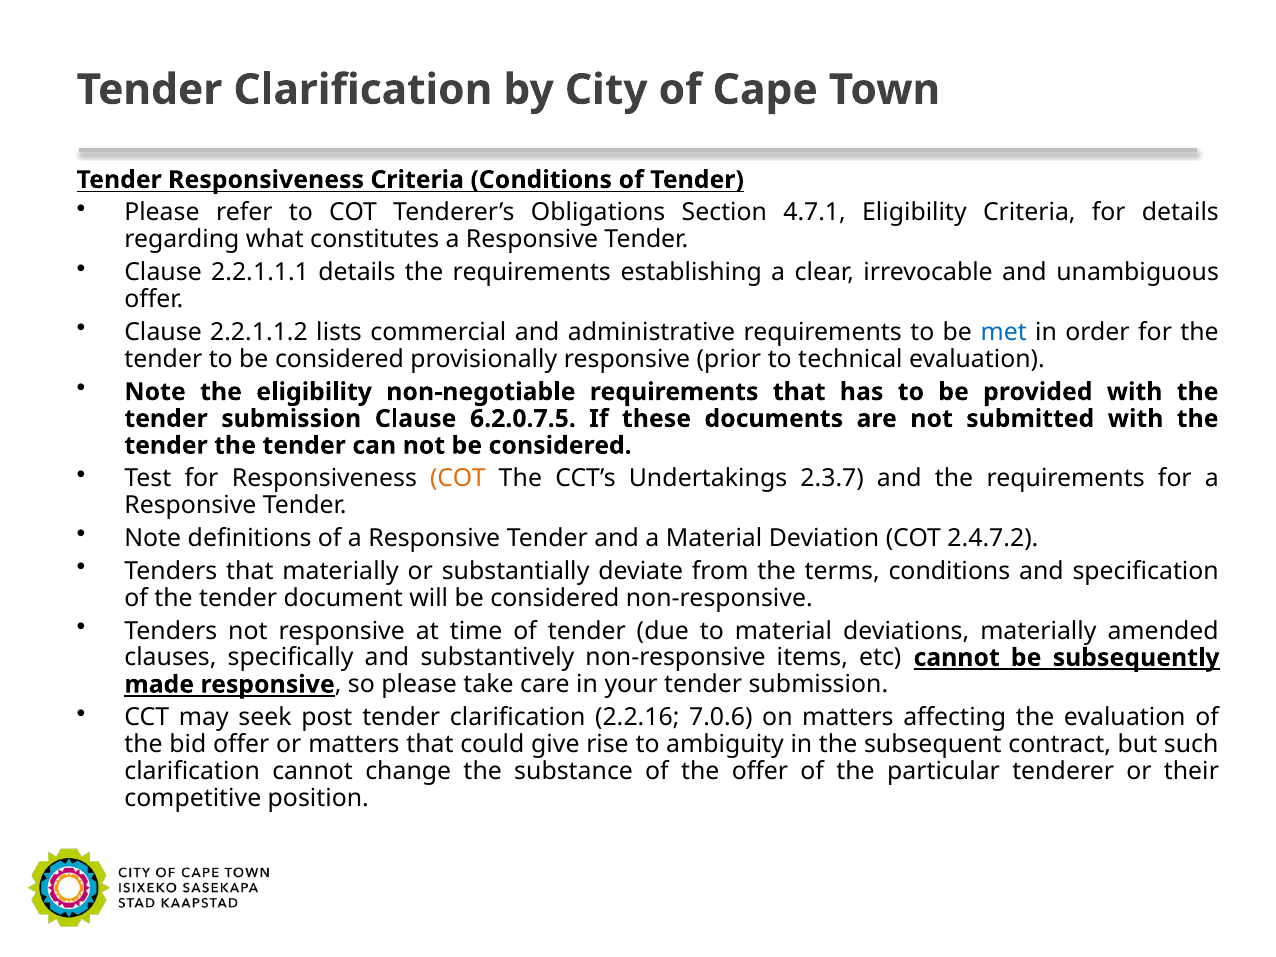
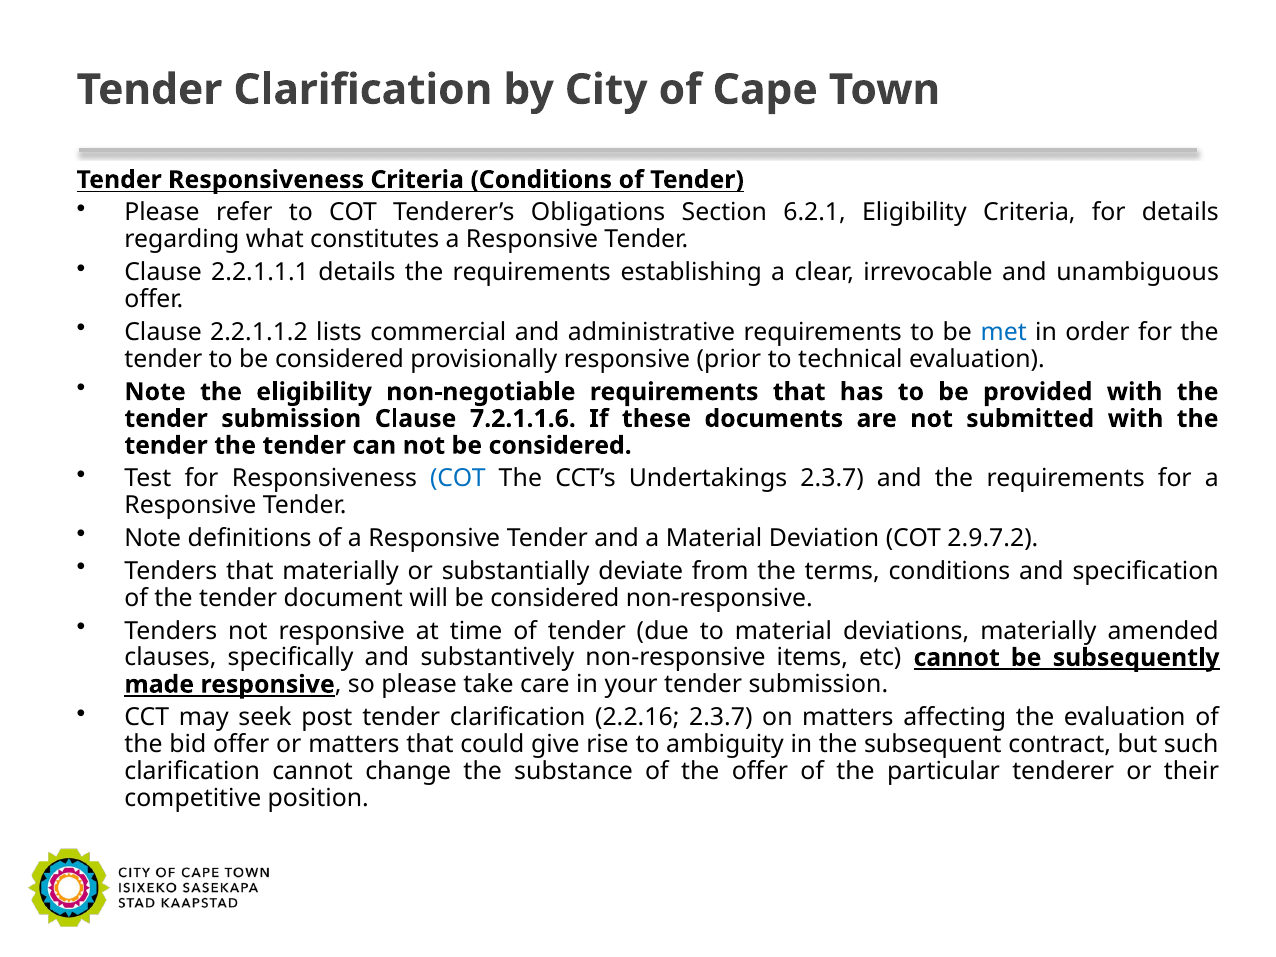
4.7.1: 4.7.1 -> 6.2.1
6.2.0.7.5: 6.2.0.7.5 -> 7.2.1.1.6
COT at (458, 478) colour: orange -> blue
2.4.7.2: 2.4.7.2 -> 2.9.7.2
2.2.16 7.0.6: 7.0.6 -> 2.3.7
